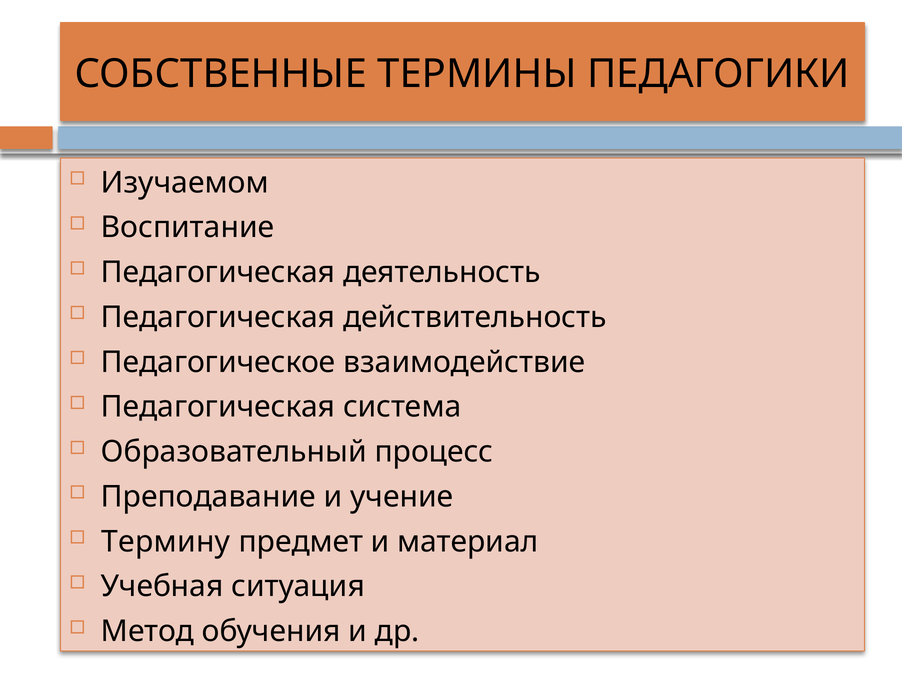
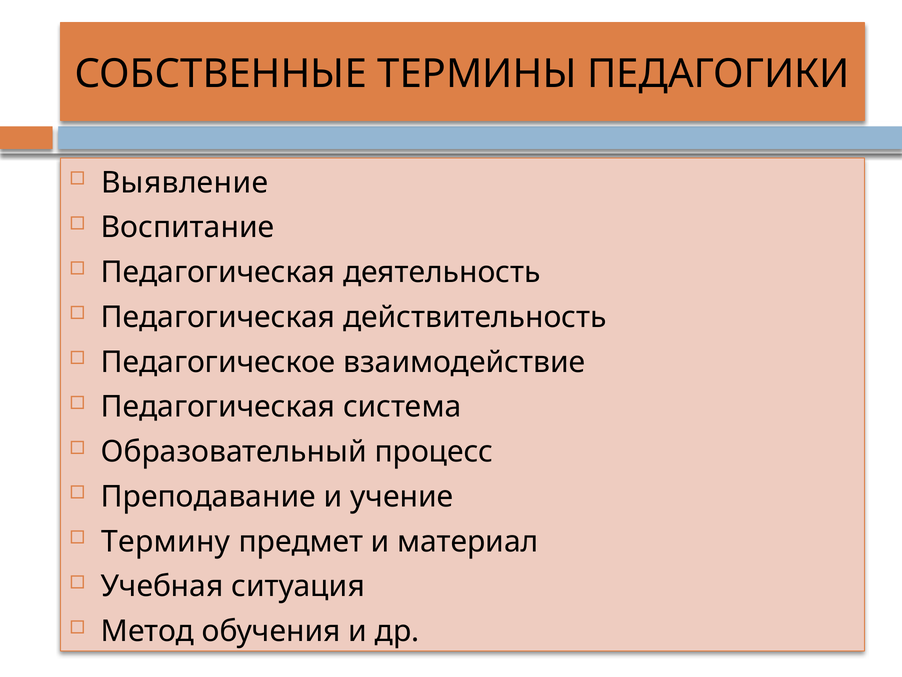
Изучаемом: Изучаемом -> Выявление
